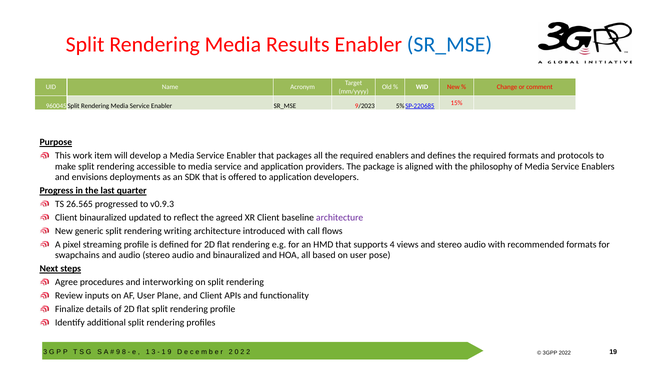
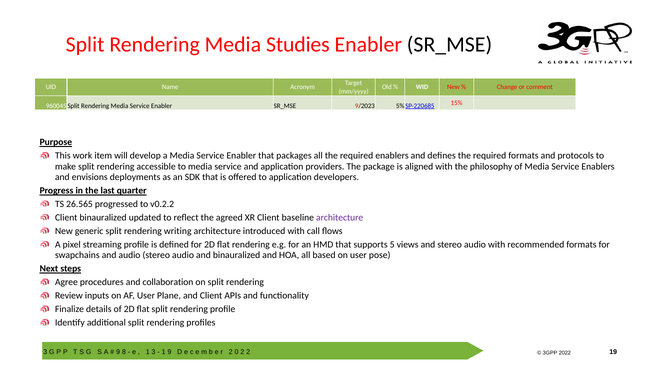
Results: Results -> Studies
SR_MSE at (449, 44) colour: blue -> black
v0.9.3: v0.9.3 -> v0.2.2
4: 4 -> 5
interworking: interworking -> collaboration
